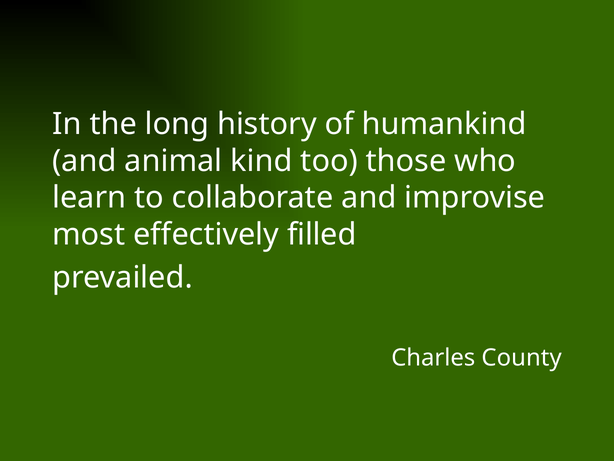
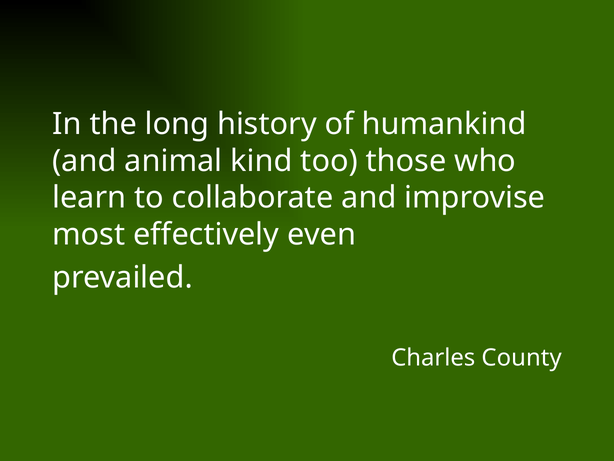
filled: filled -> even
